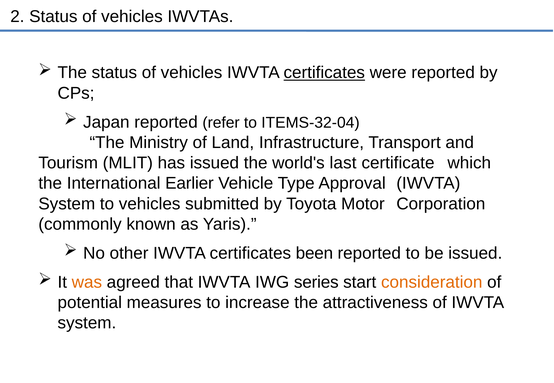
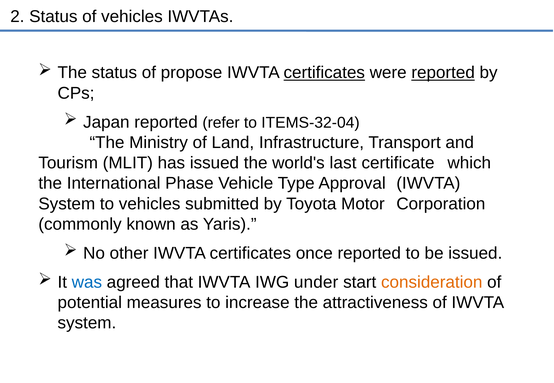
The status of vehicles: vehicles -> propose
reported at (443, 73) underline: none -> present
Earlier: Earlier -> Phase
been: been -> once
was colour: orange -> blue
series: series -> under
